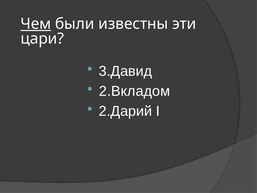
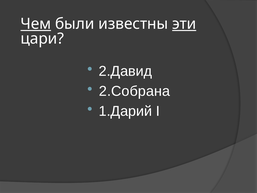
эти underline: none -> present
3.Давид: 3.Давид -> 2.Давид
2.Вкладом: 2.Вкладом -> 2.Собрана
2.Дарий: 2.Дарий -> 1.Дарий
